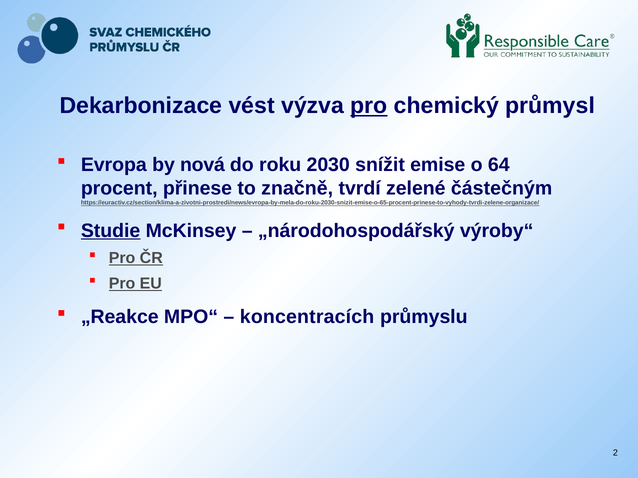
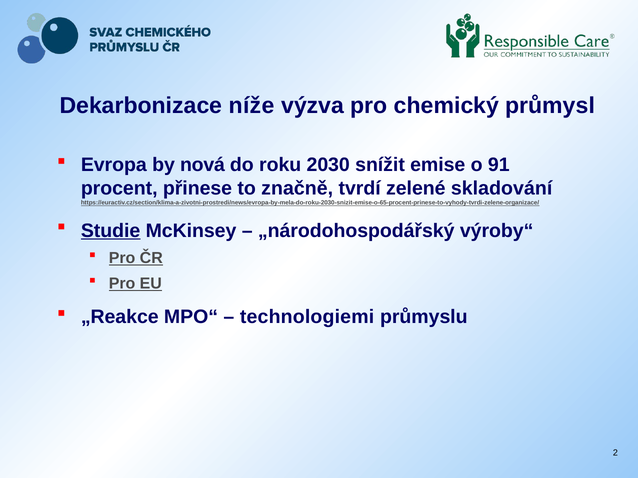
vést: vést -> níže
pro at (369, 106) underline: present -> none
64: 64 -> 91
částečným: částečným -> skladování
koncentracích: koncentracích -> technologiemi
